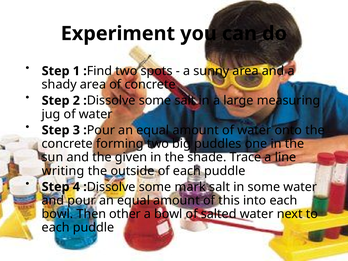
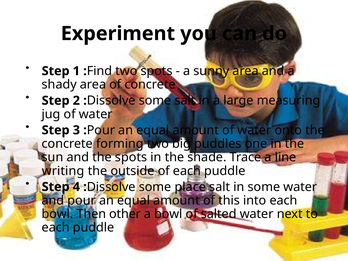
the given: given -> spots
mark: mark -> place
